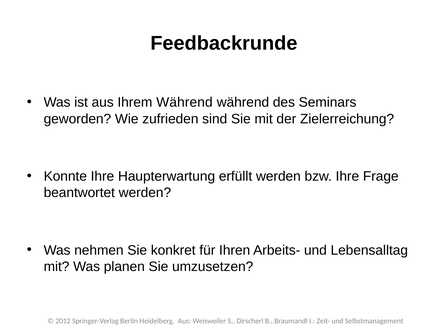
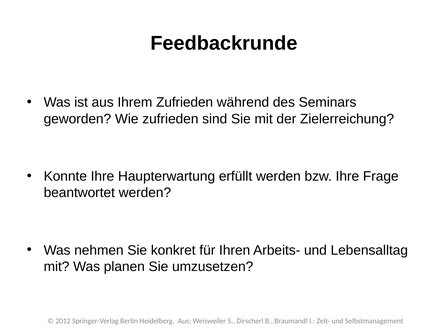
Ihrem Während: Während -> Zufrieden
